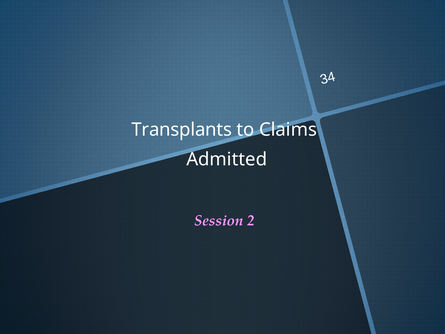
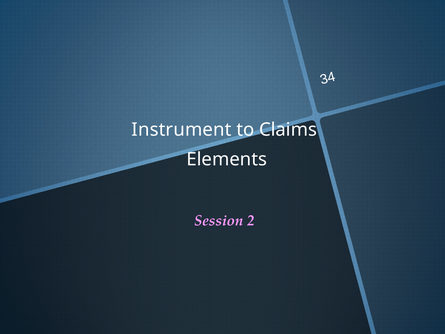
Transplants: Transplants -> Instrument
Admitted: Admitted -> Elements
